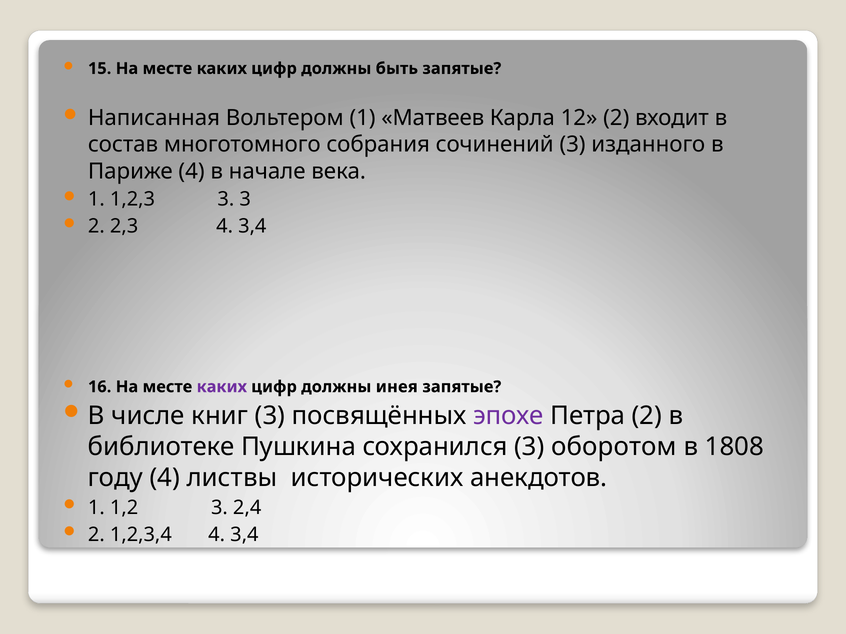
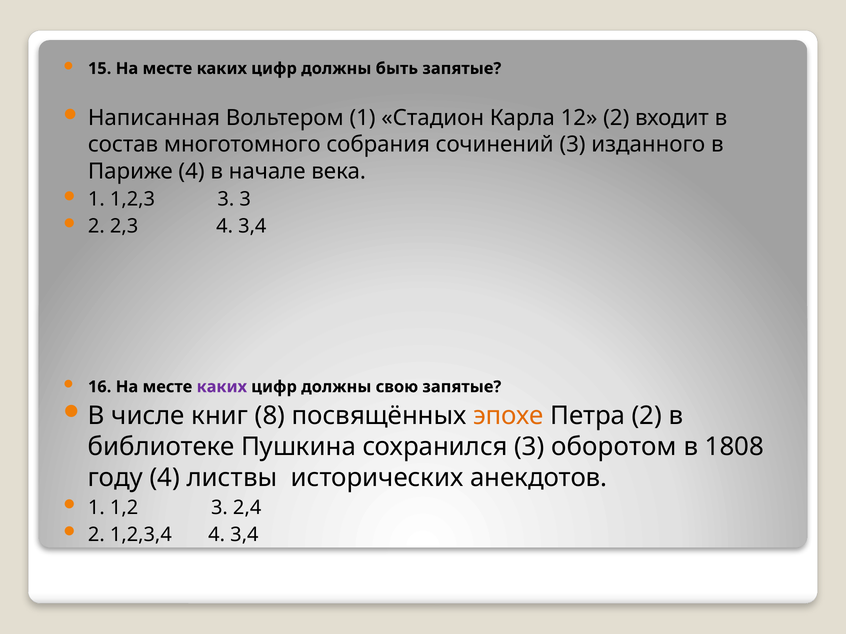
Матвеев: Матвеев -> Стадион
инея: инея -> свою
книг 3: 3 -> 8
эпохе colour: purple -> orange
